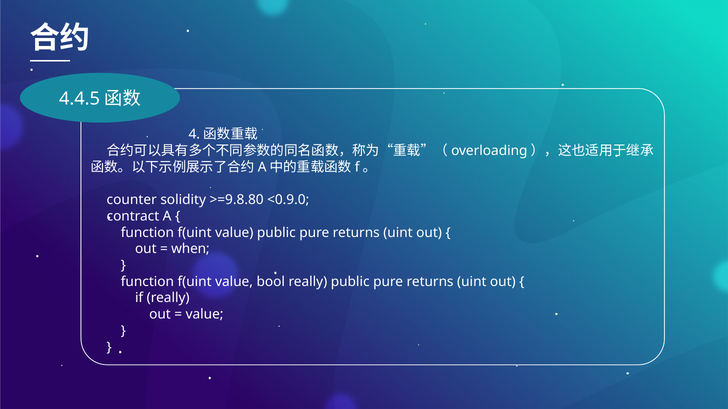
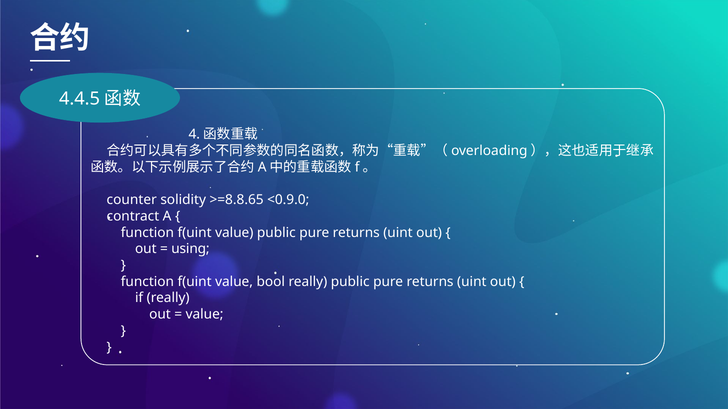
>=9.8.80: >=9.8.80 -> >=8.8.65
when: when -> using
